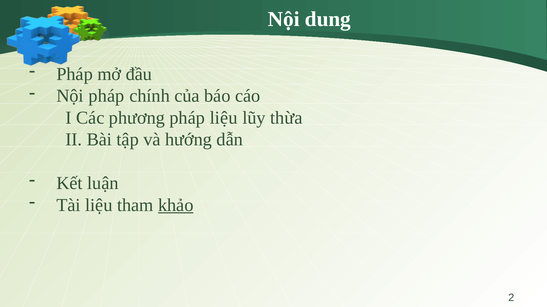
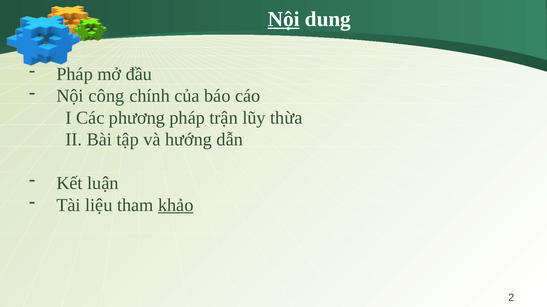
Nội at (284, 19) underline: none -> present
Nội pháp: pháp -> công
pháp liệu: liệu -> trận
